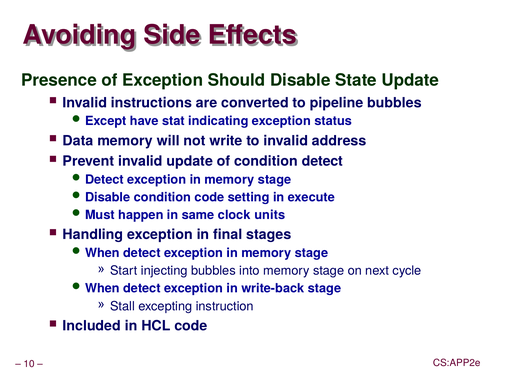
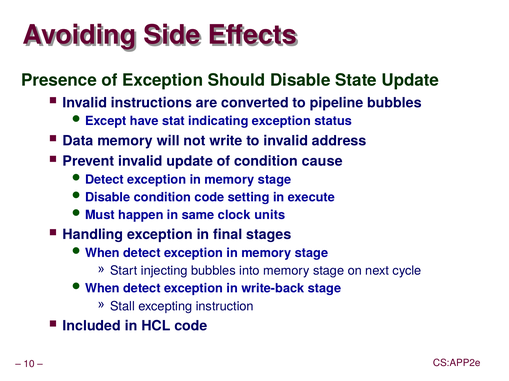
condition detect: detect -> cause
